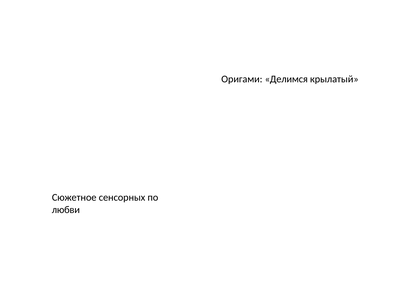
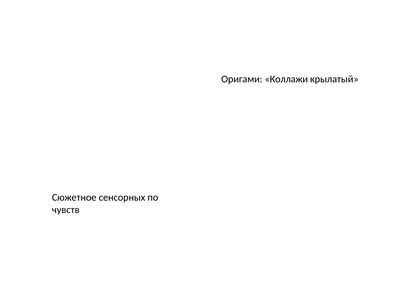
Делимся: Делимся -> Коллажи
любви: любви -> чувств
